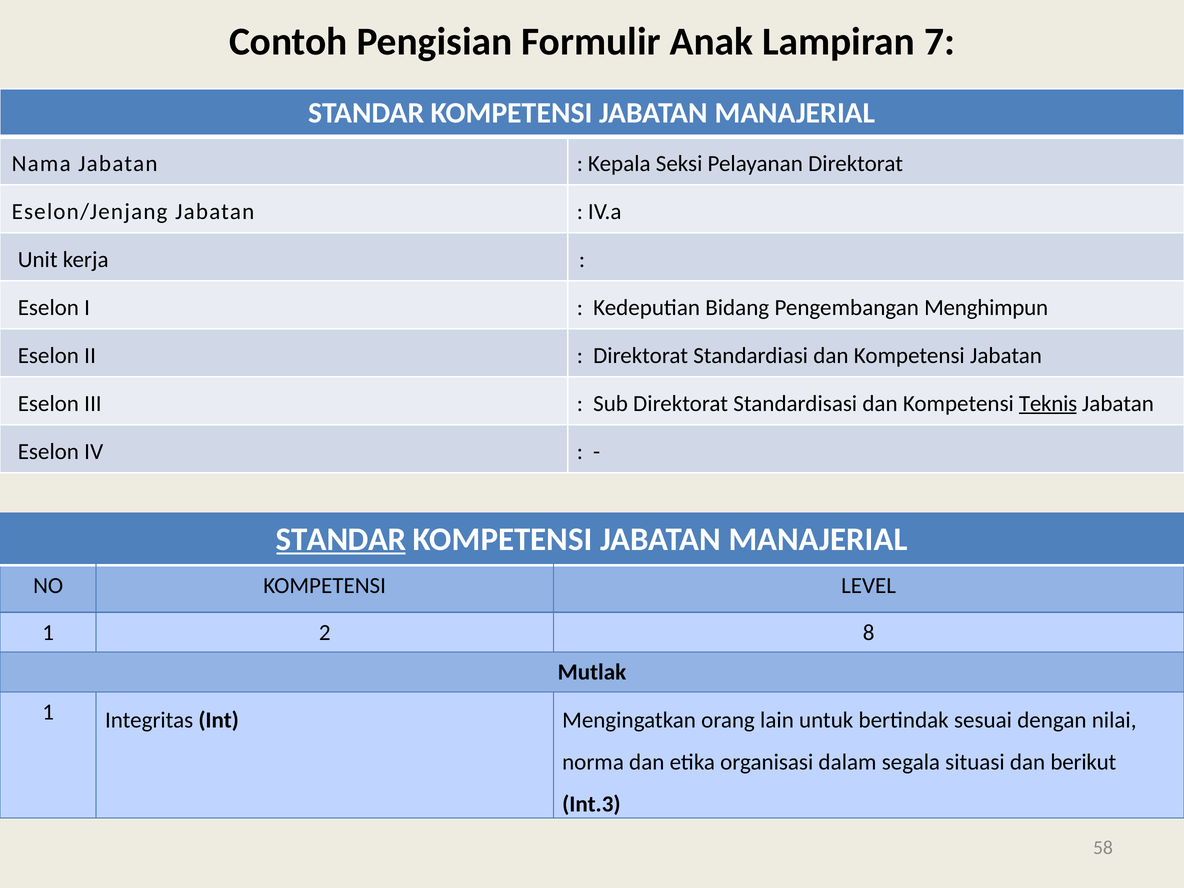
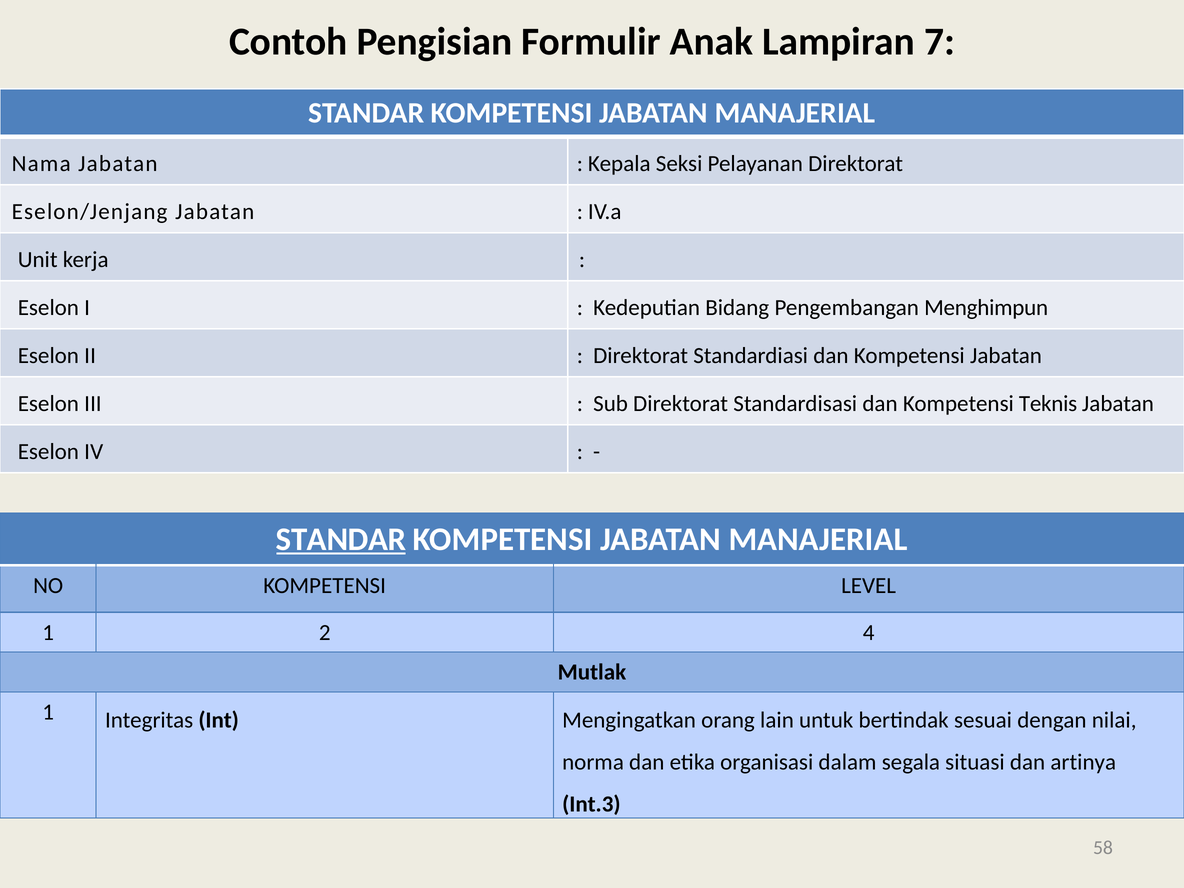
Teknis underline: present -> none
8: 8 -> 4
berikut: berikut -> artinya
